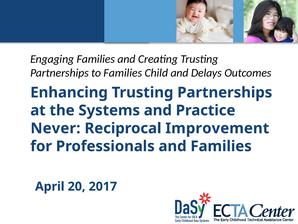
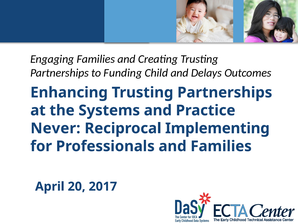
to Families: Families -> Funding
Improvement: Improvement -> Implementing
